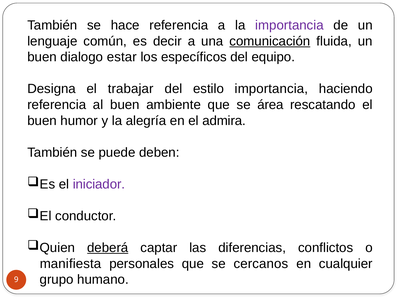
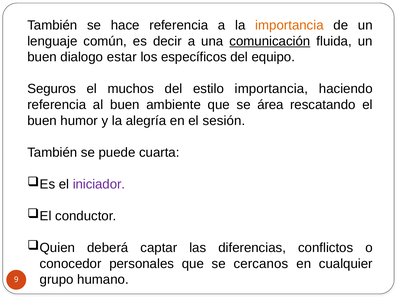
importancia at (289, 25) colour: purple -> orange
Designa: Designa -> Seguros
trabajar: trabajar -> muchos
admira: admira -> sesión
deben: deben -> cuarta
deberá underline: present -> none
manifiesta: manifiesta -> conocedor
